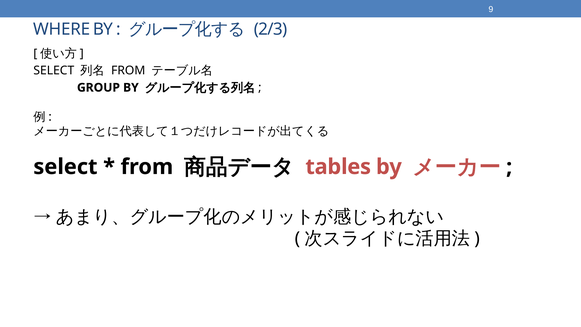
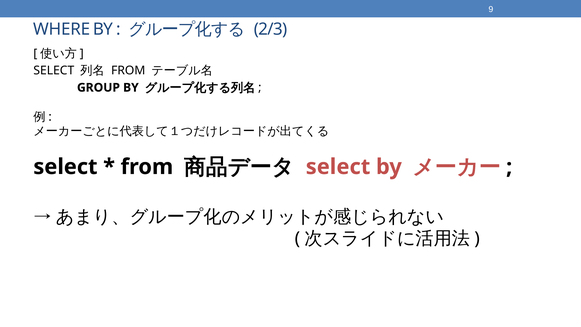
tables at (338, 167): tables -> select
